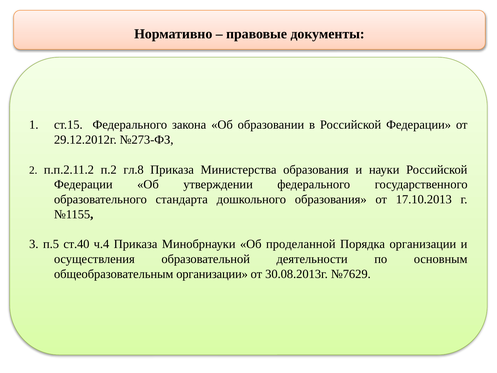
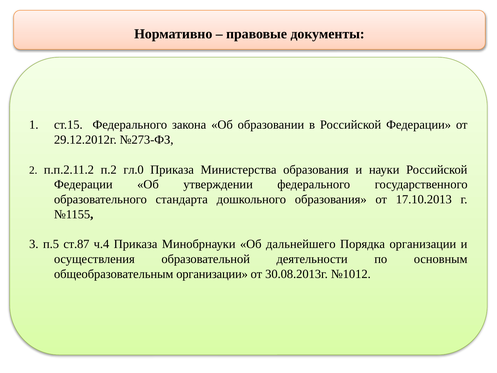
гл.8: гл.8 -> гл.0
ст.40: ст.40 -> ст.87
проделанной: проделанной -> дальнейшего
№7629: №7629 -> №1012
